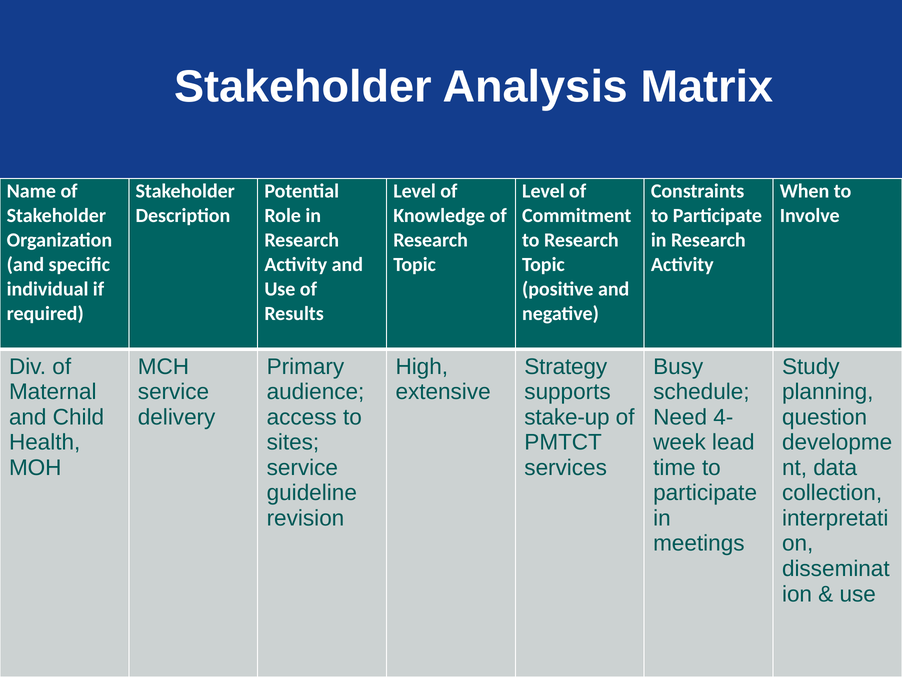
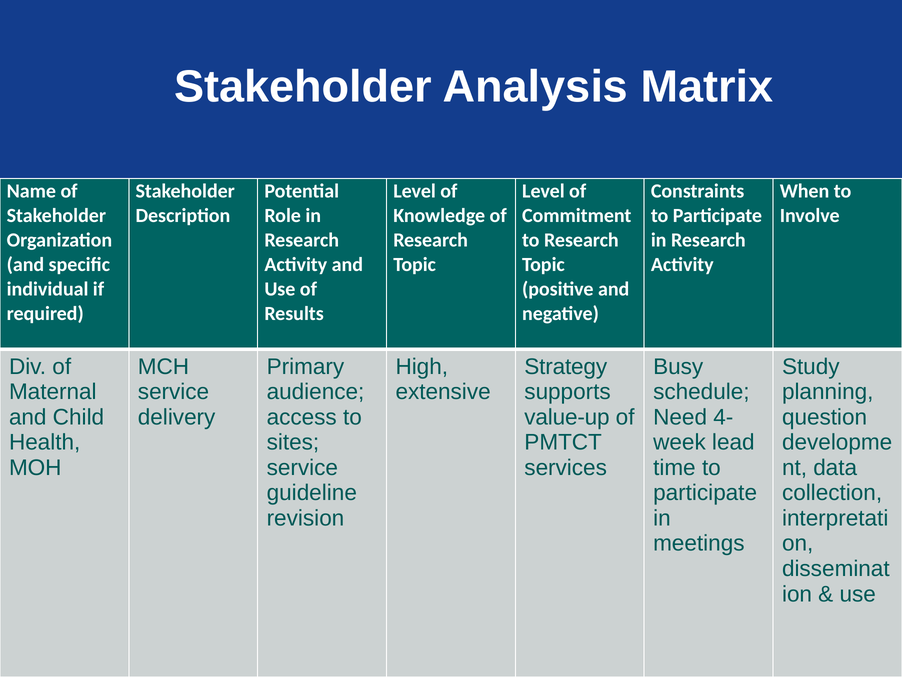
stake-up: stake-up -> value-up
